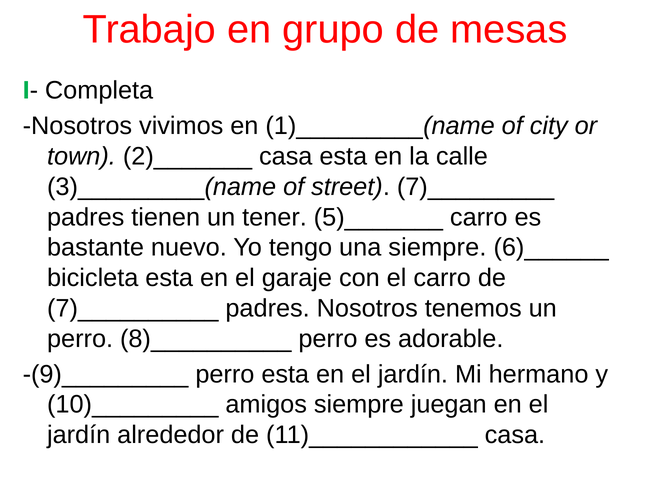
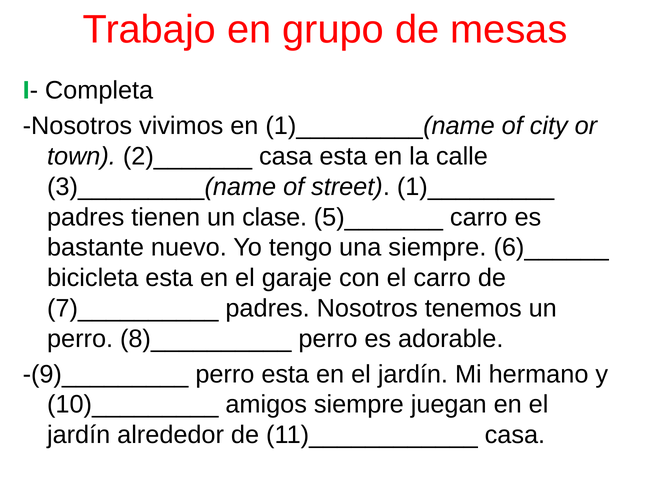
7)_________: 7)_________ -> 1)_________
tener: tener -> clase
